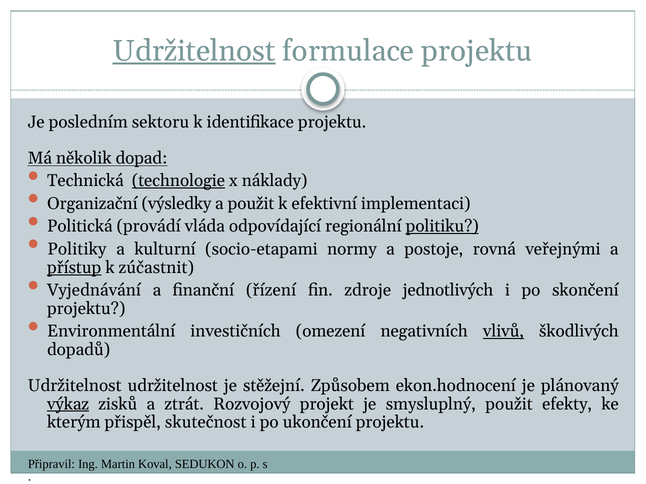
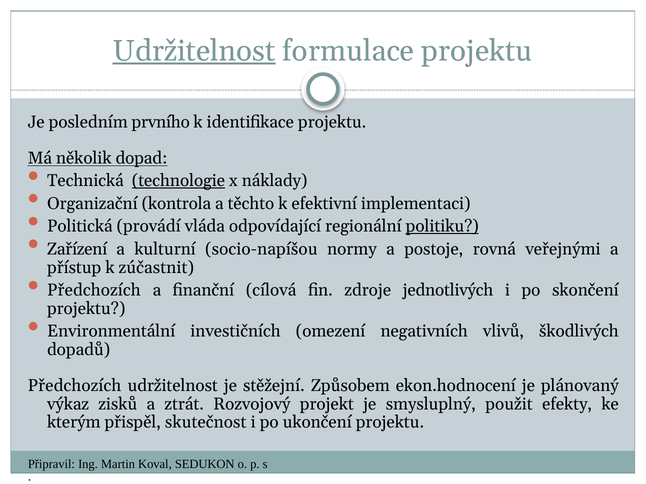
sektoru: sektoru -> prvního
výsledky: výsledky -> kontrola
a použit: použit -> těchto
Politiky: Politiky -> Zařízení
socio-etapami: socio-etapami -> socio-napíšou
přístup underline: present -> none
Vyjednávání at (94, 291): Vyjednávání -> Předchozích
řízení: řízení -> cílová
vlivů underline: present -> none
Udržitelnost at (75, 386): Udržitelnost -> Předchozích
výkaz underline: present -> none
